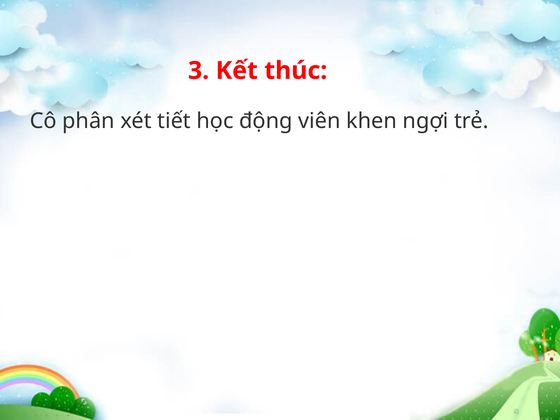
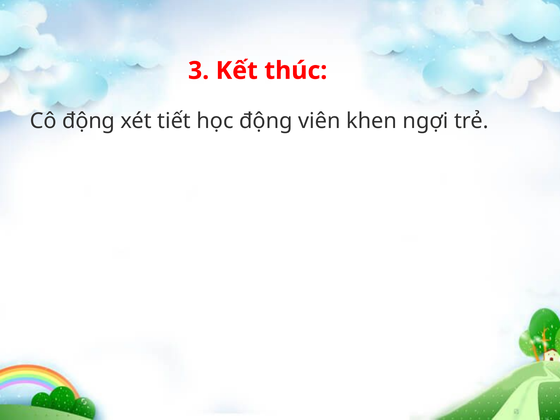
Cô phân: phân -> động
